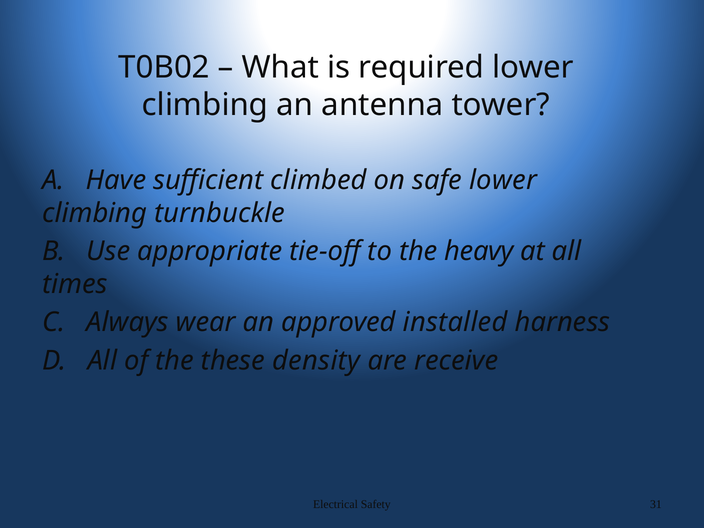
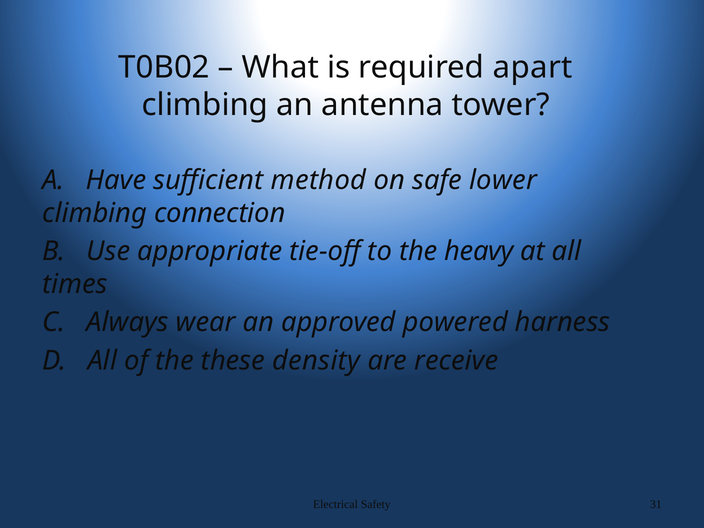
required lower: lower -> apart
climbed: climbed -> method
turnbuckle: turnbuckle -> connection
installed: installed -> powered
